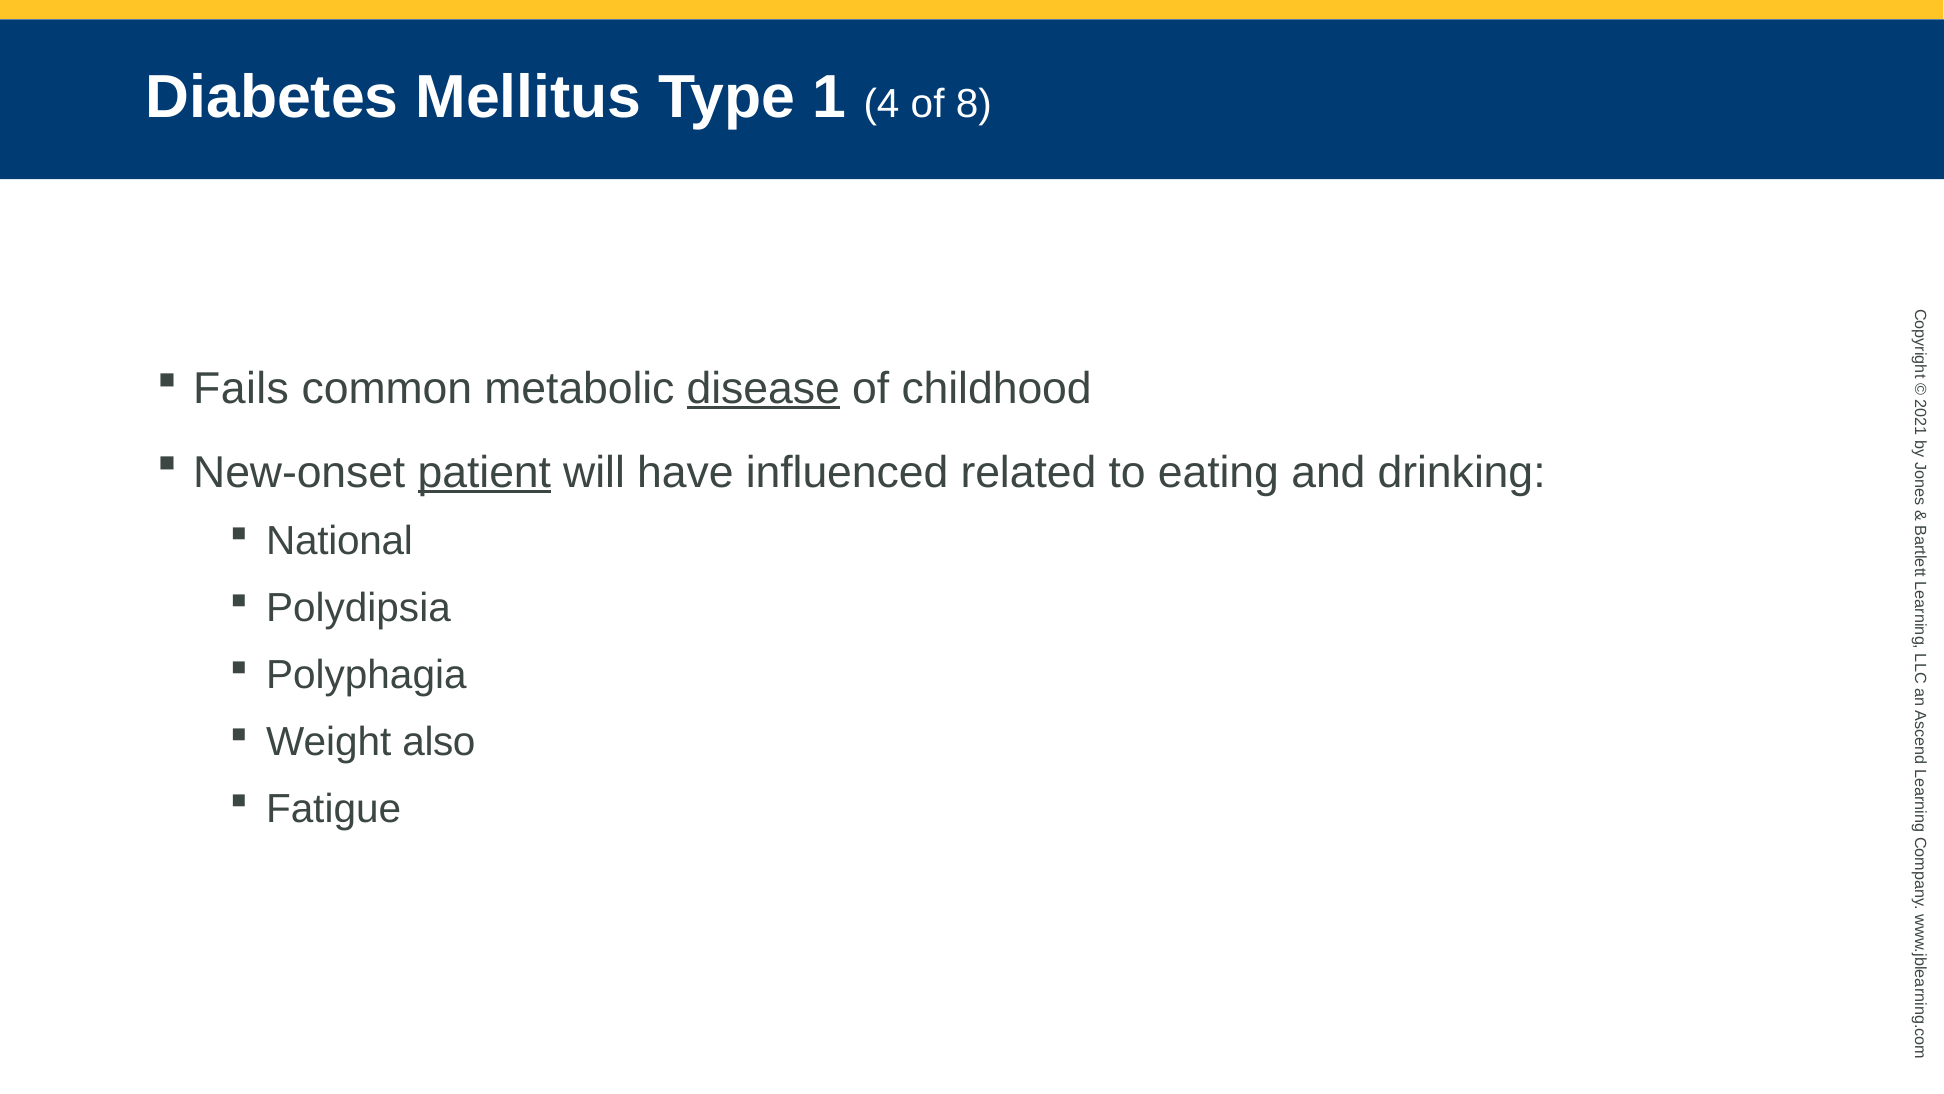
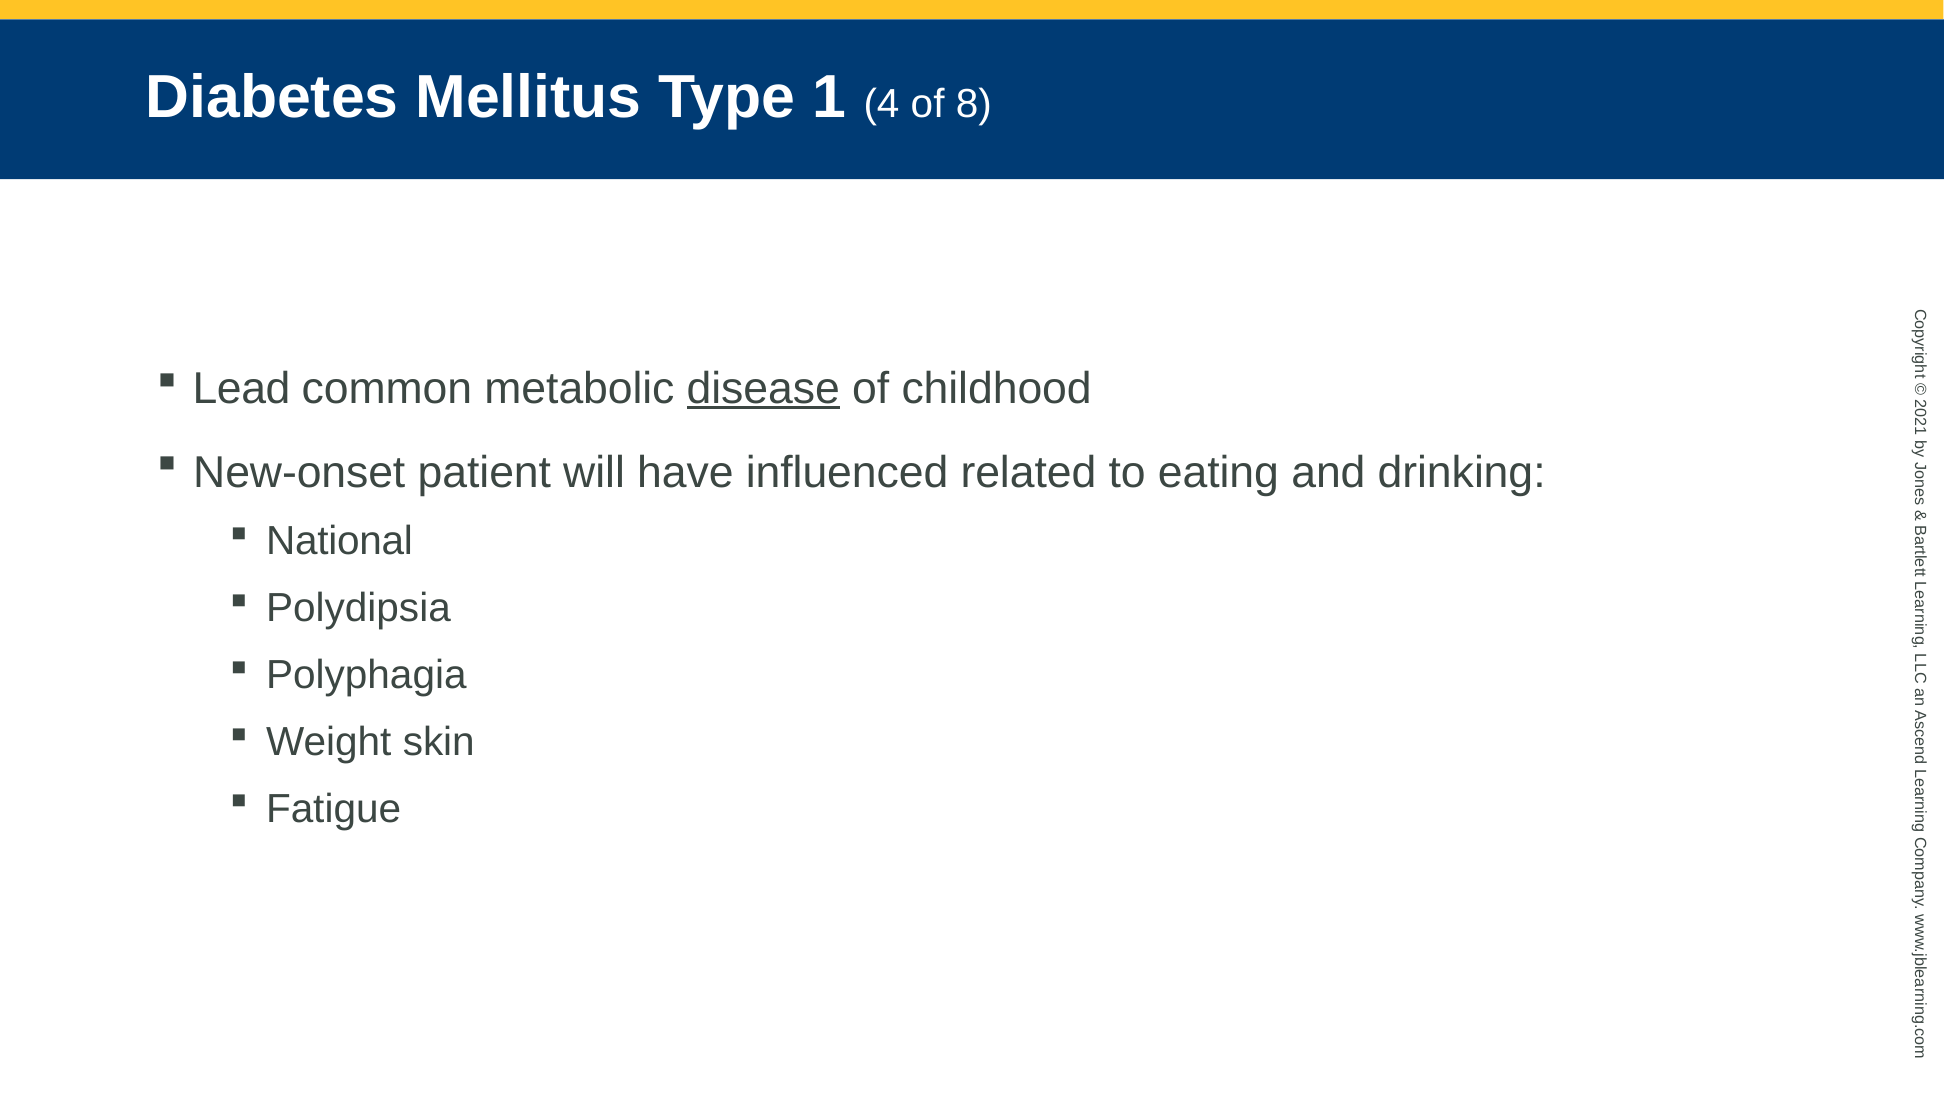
Fails: Fails -> Lead
patient underline: present -> none
also: also -> skin
